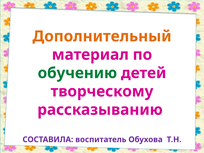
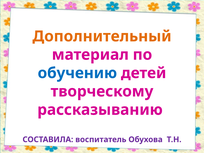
обучению colour: green -> blue
